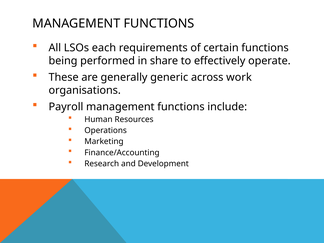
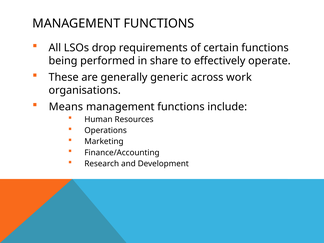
each: each -> drop
Payroll: Payroll -> Means
